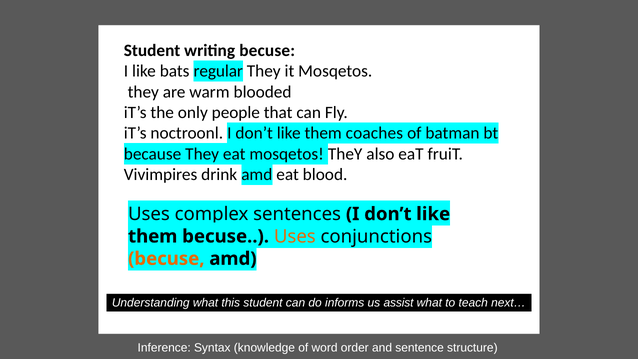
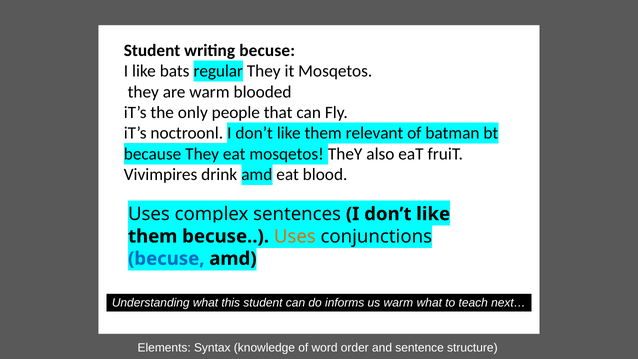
coaches: coaches -> relevant
becuse at (166, 259) colour: orange -> blue
us assist: assist -> warm
Inference: Inference -> Elements
